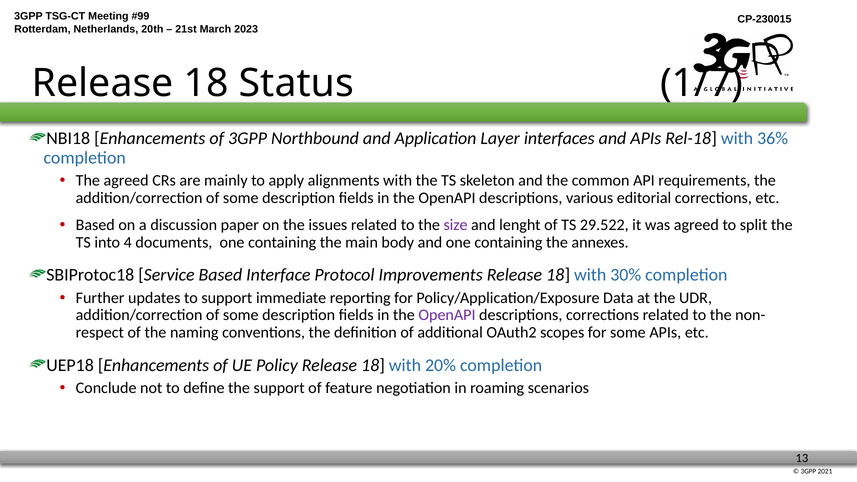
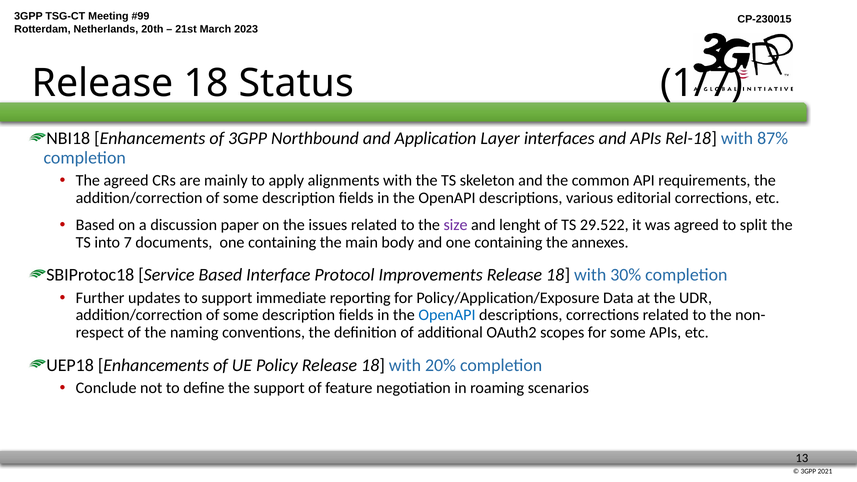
36%: 36% -> 87%
4: 4 -> 7
OpenAPI at (447, 315) colour: purple -> blue
